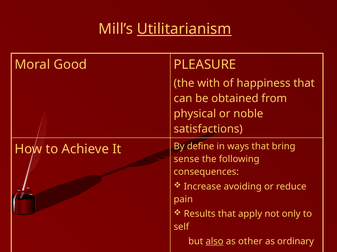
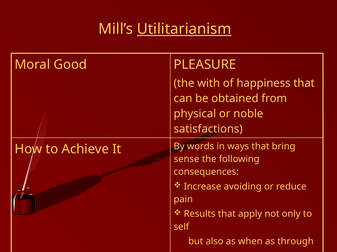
define: define -> words
also underline: present -> none
other: other -> when
ordinary: ordinary -> through
